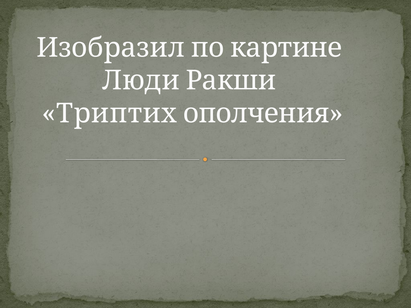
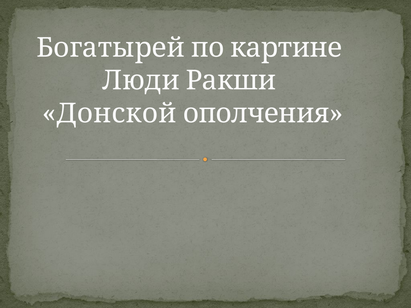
Изобразил: Изобразил -> Богатырей
Триптих: Триптих -> Донской
